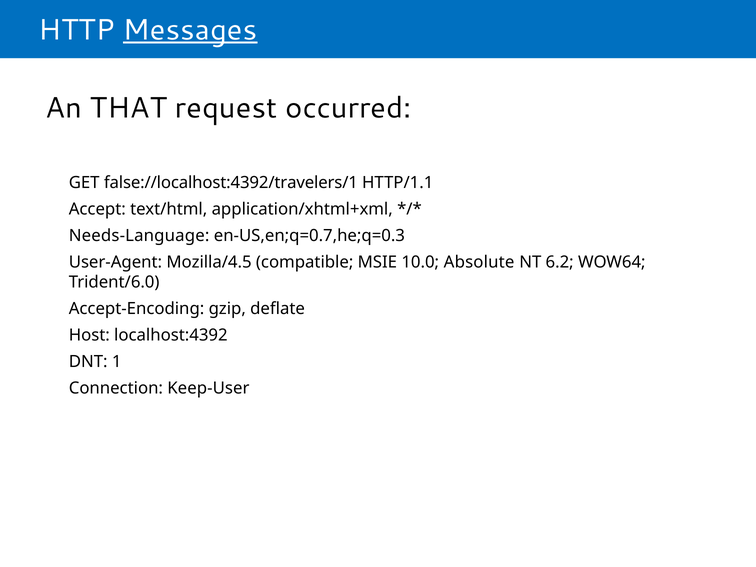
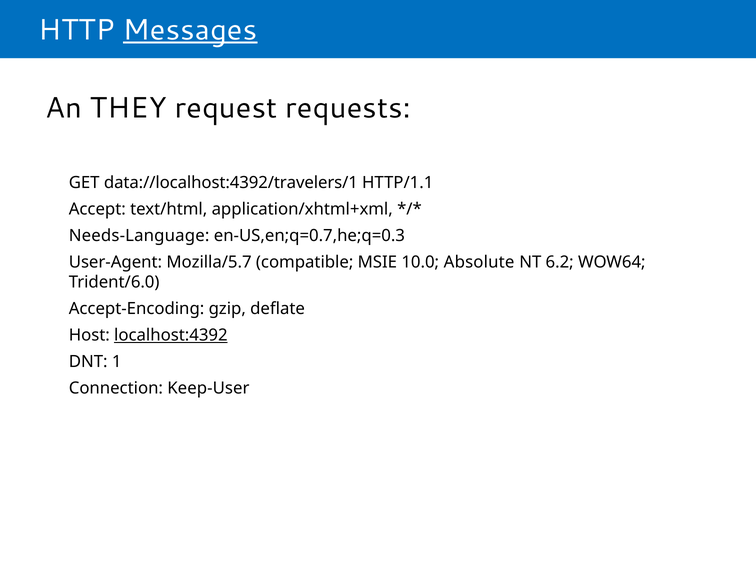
THAT: THAT -> THEY
occurred: occurred -> requests
false://localhost:4392/travelers/1: false://localhost:4392/travelers/1 -> data://localhost:4392/travelers/1
Mozilla/4.5: Mozilla/4.5 -> Mozilla/5.7
localhost:4392 underline: none -> present
